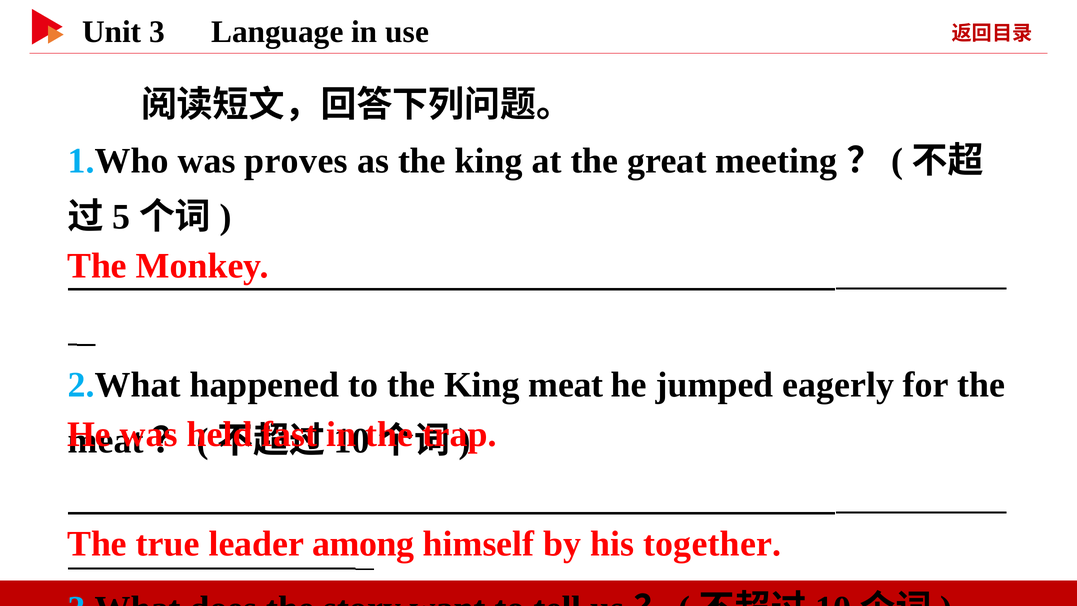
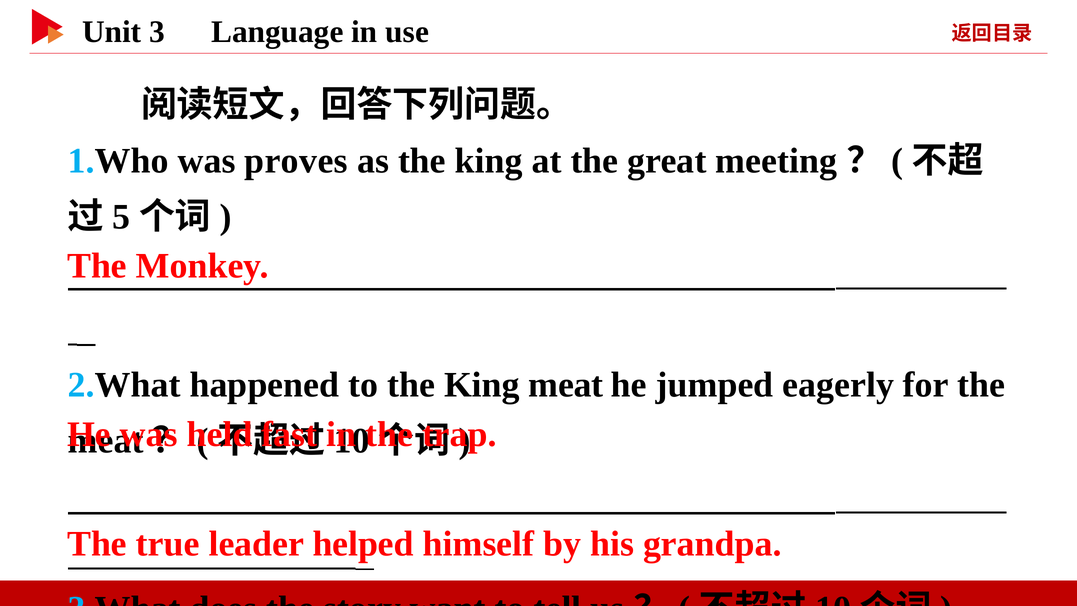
among: among -> helped
together: together -> grandpa
